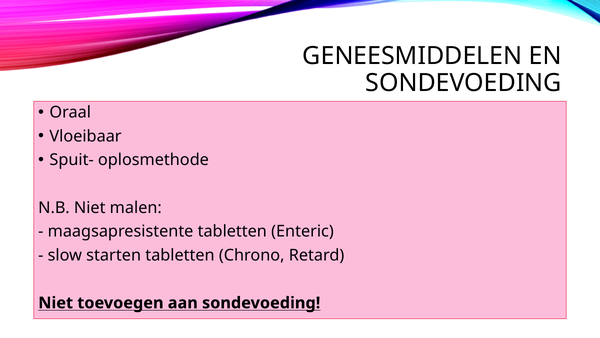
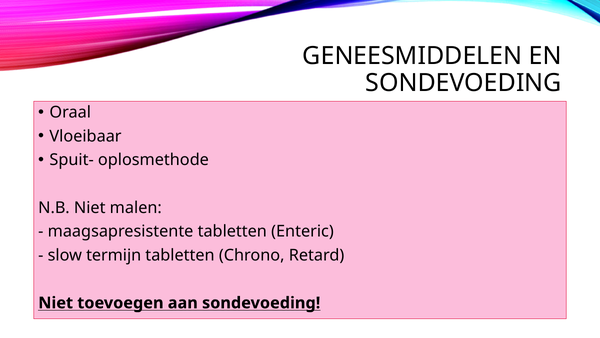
starten: starten -> termijn
